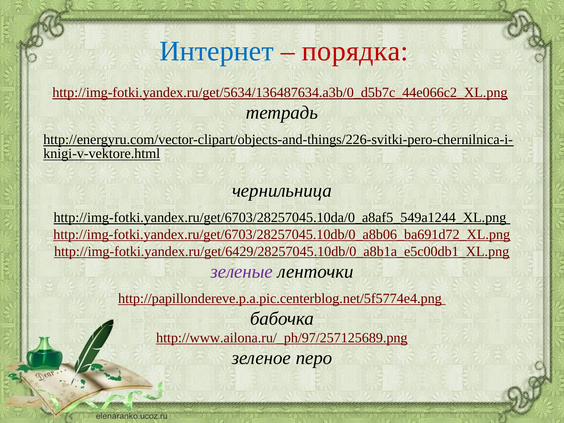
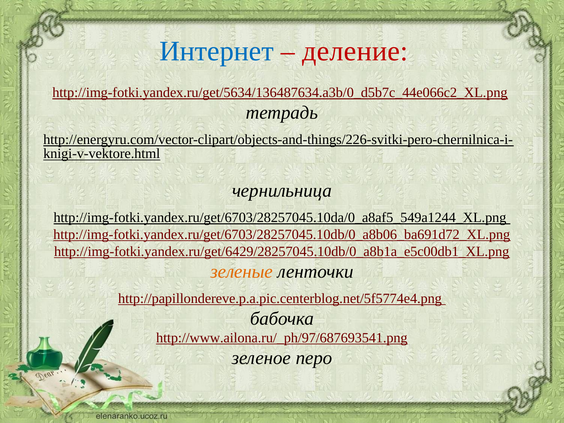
порядка: порядка -> деление
зеленые colour: purple -> orange
http://www.ailona.ru/_ph/97/257125689.png: http://www.ailona.ru/_ph/97/257125689.png -> http://www.ailona.ru/_ph/97/687693541.png
